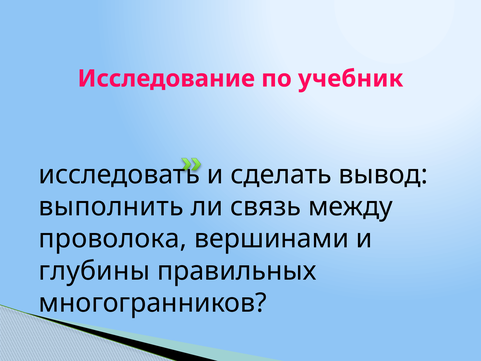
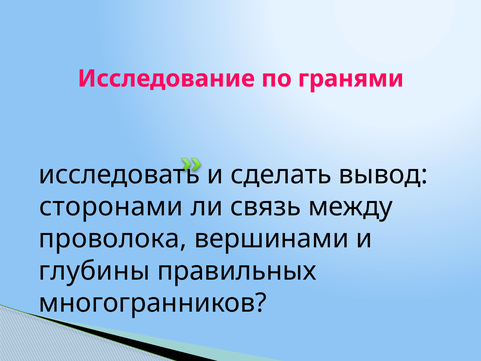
учебник: учебник -> гранями
выполнить: выполнить -> сторонами
